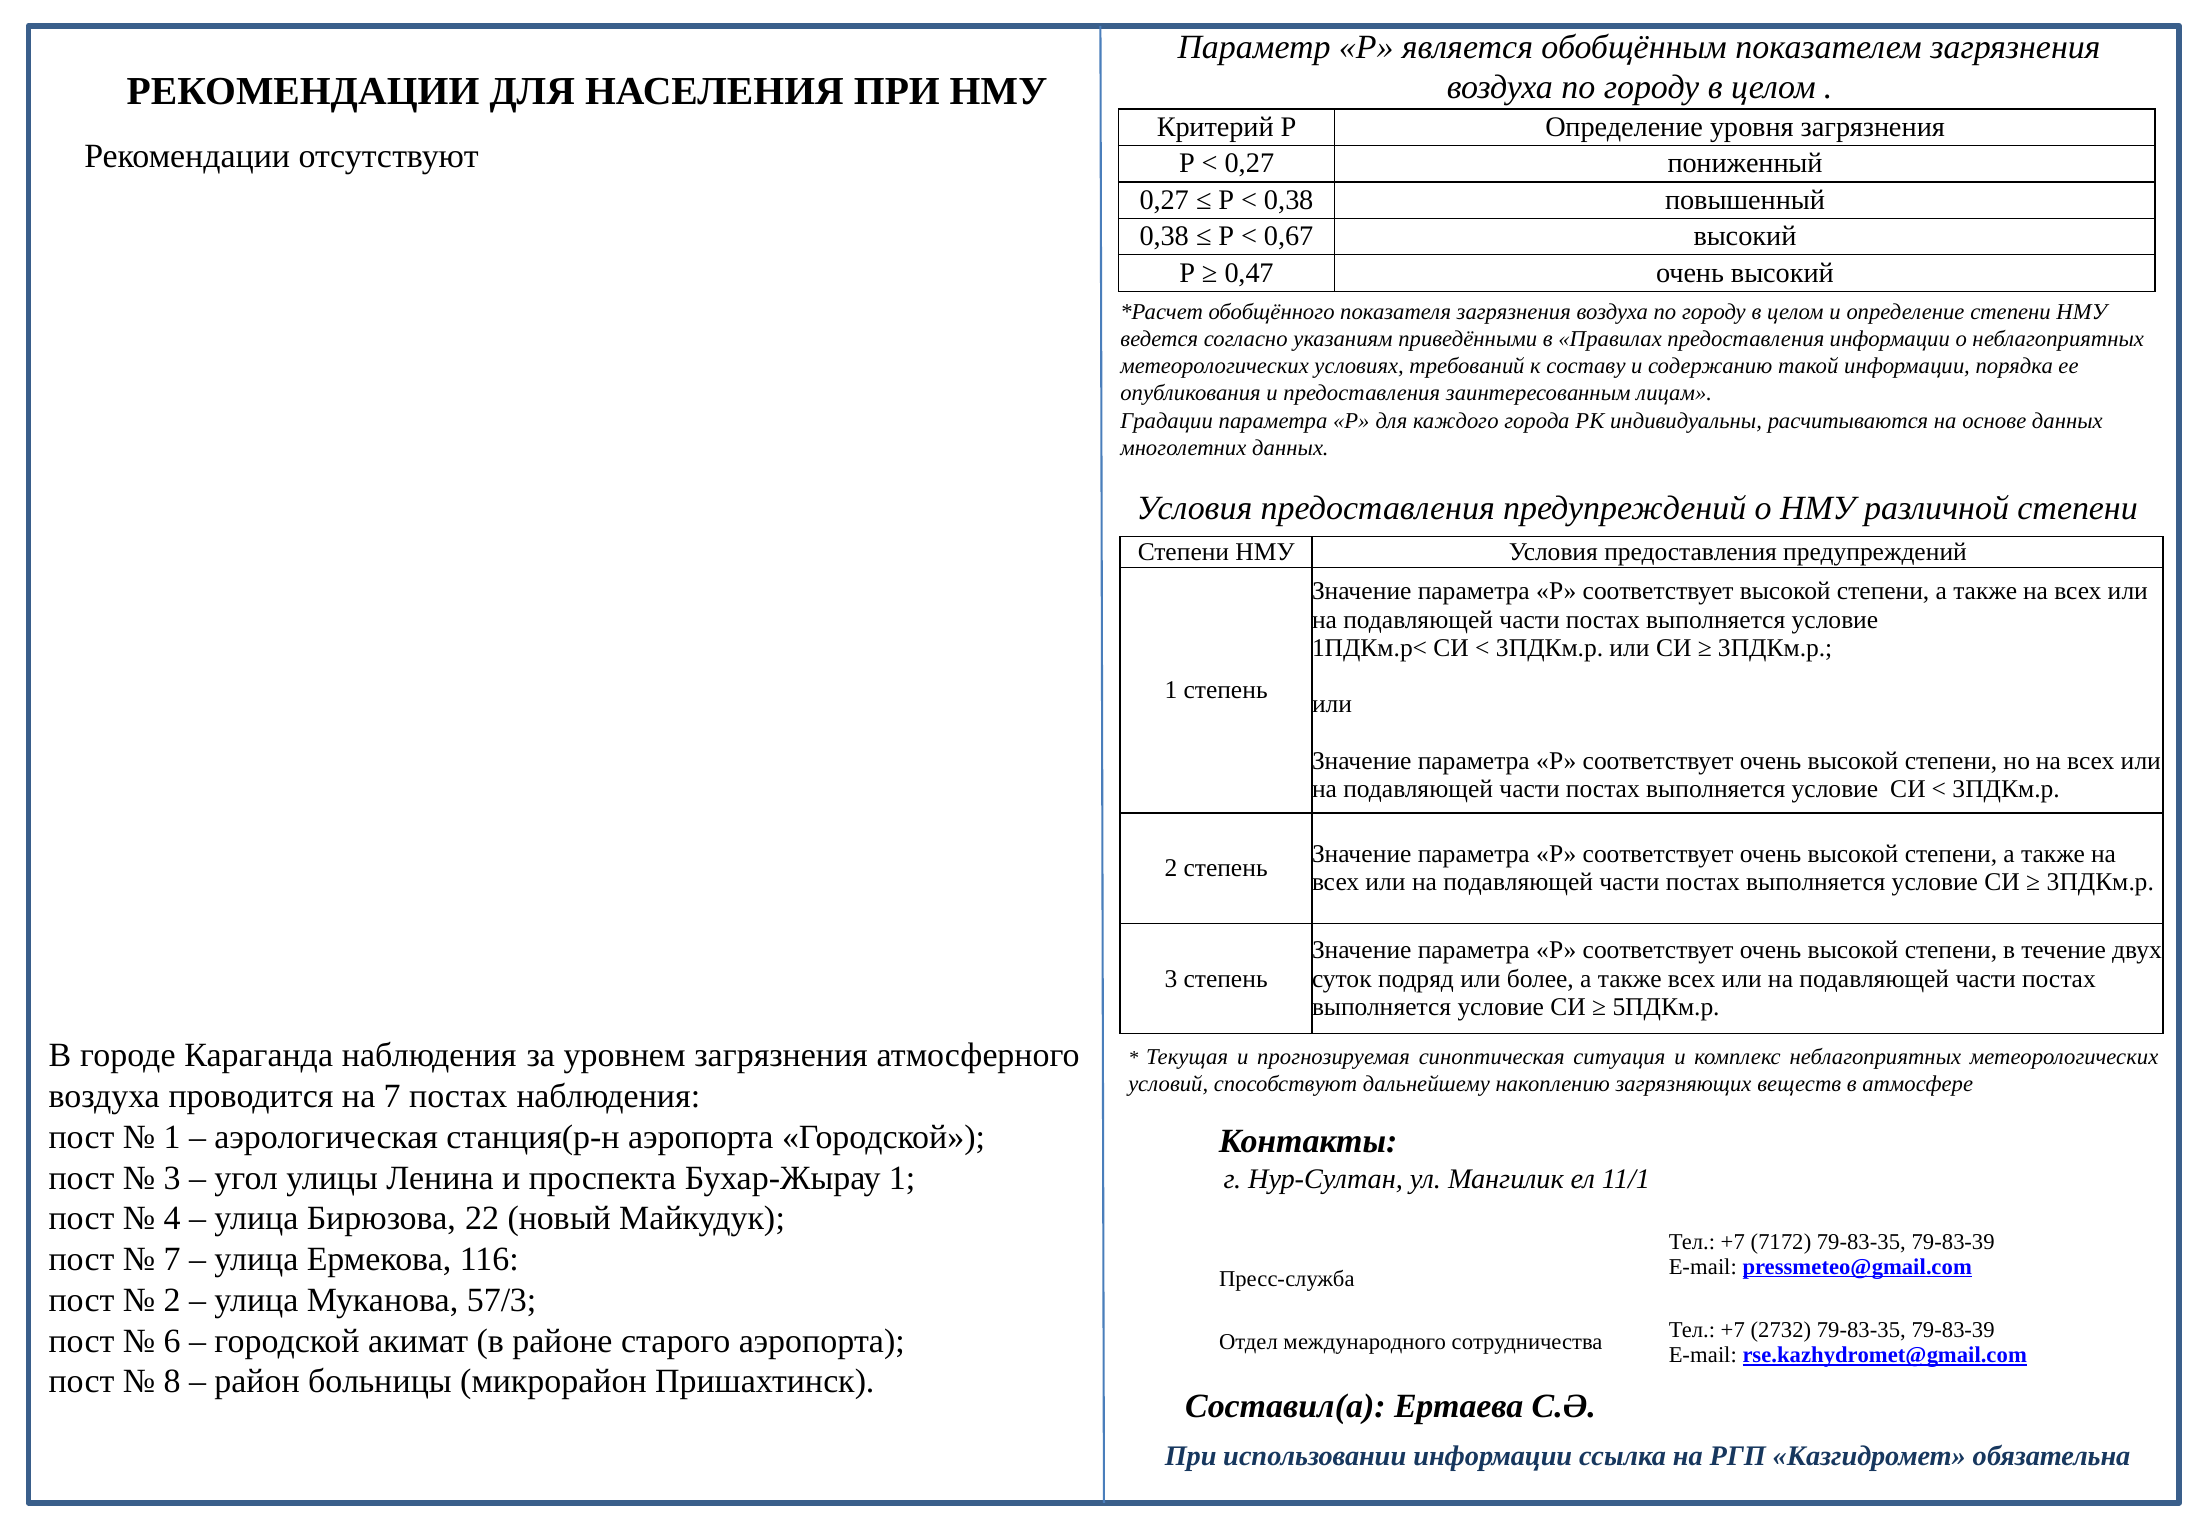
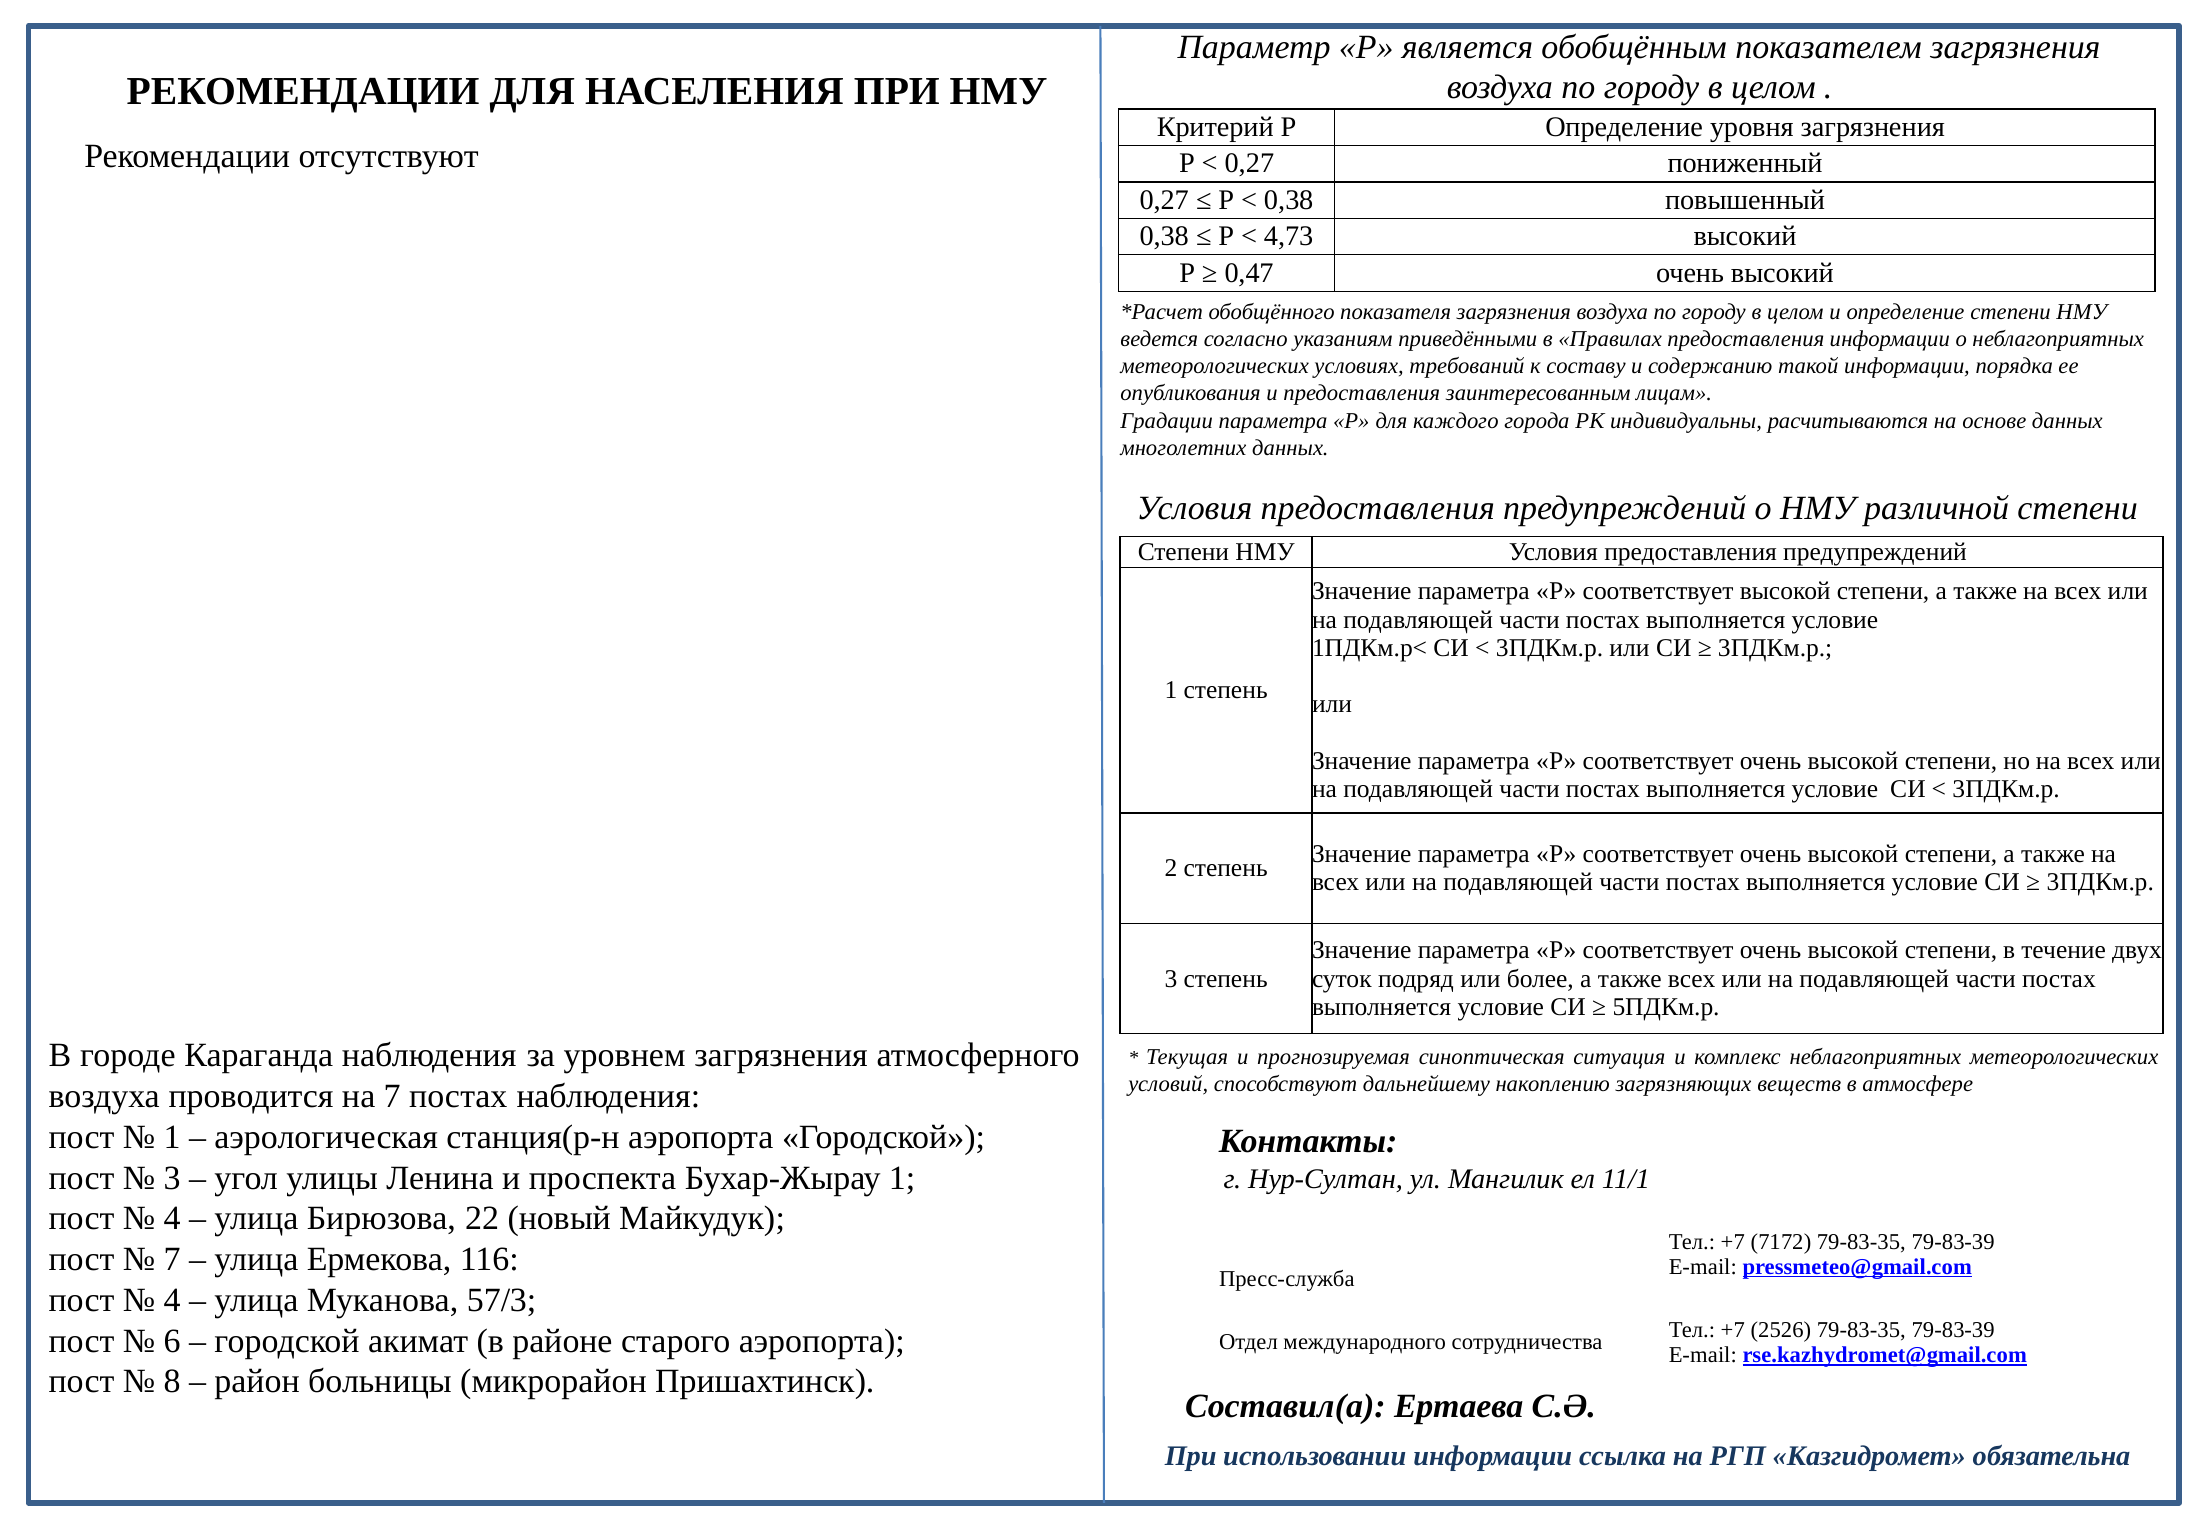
0,67: 0,67 -> 4,73
2 at (172, 1300): 2 -> 4
2732: 2732 -> 2526
